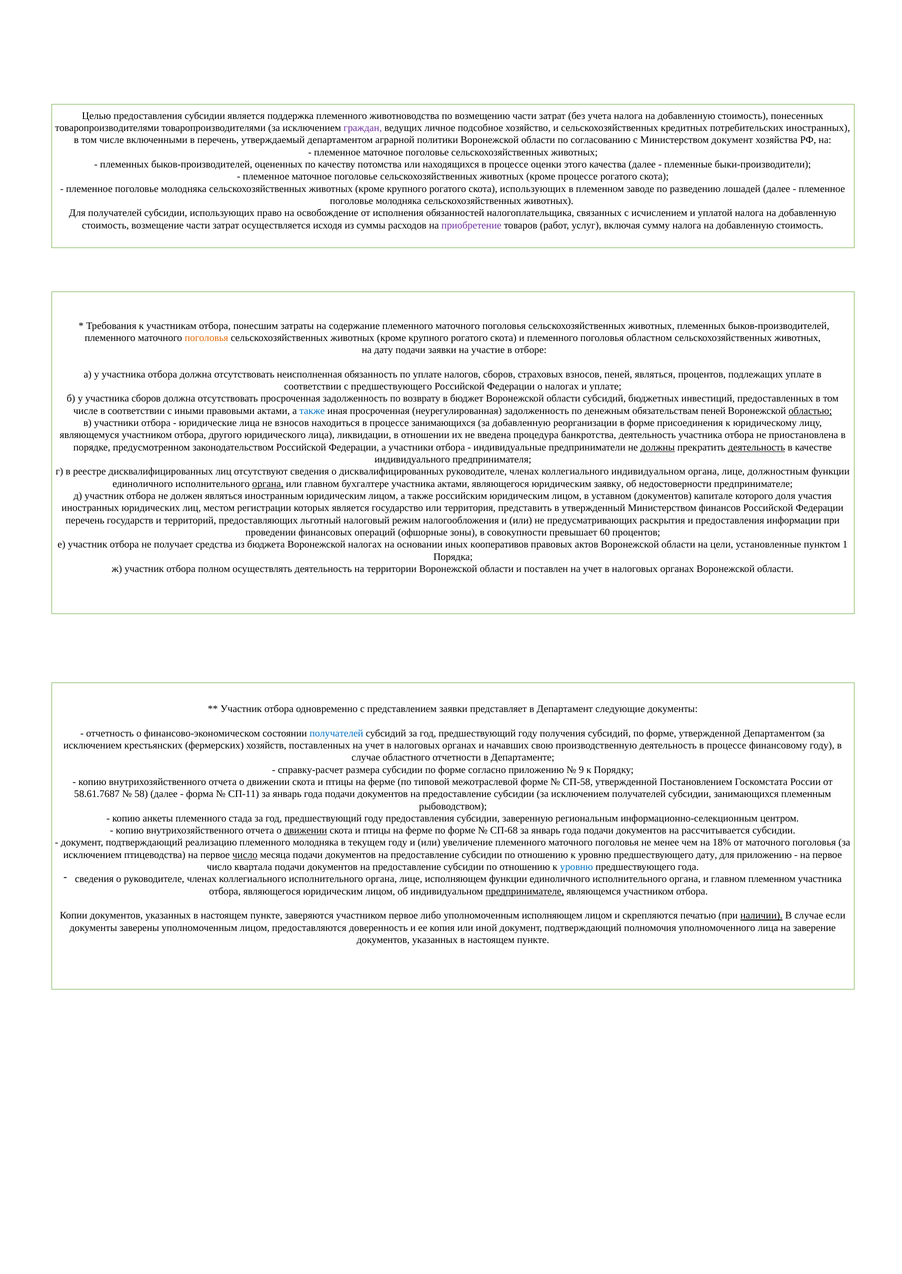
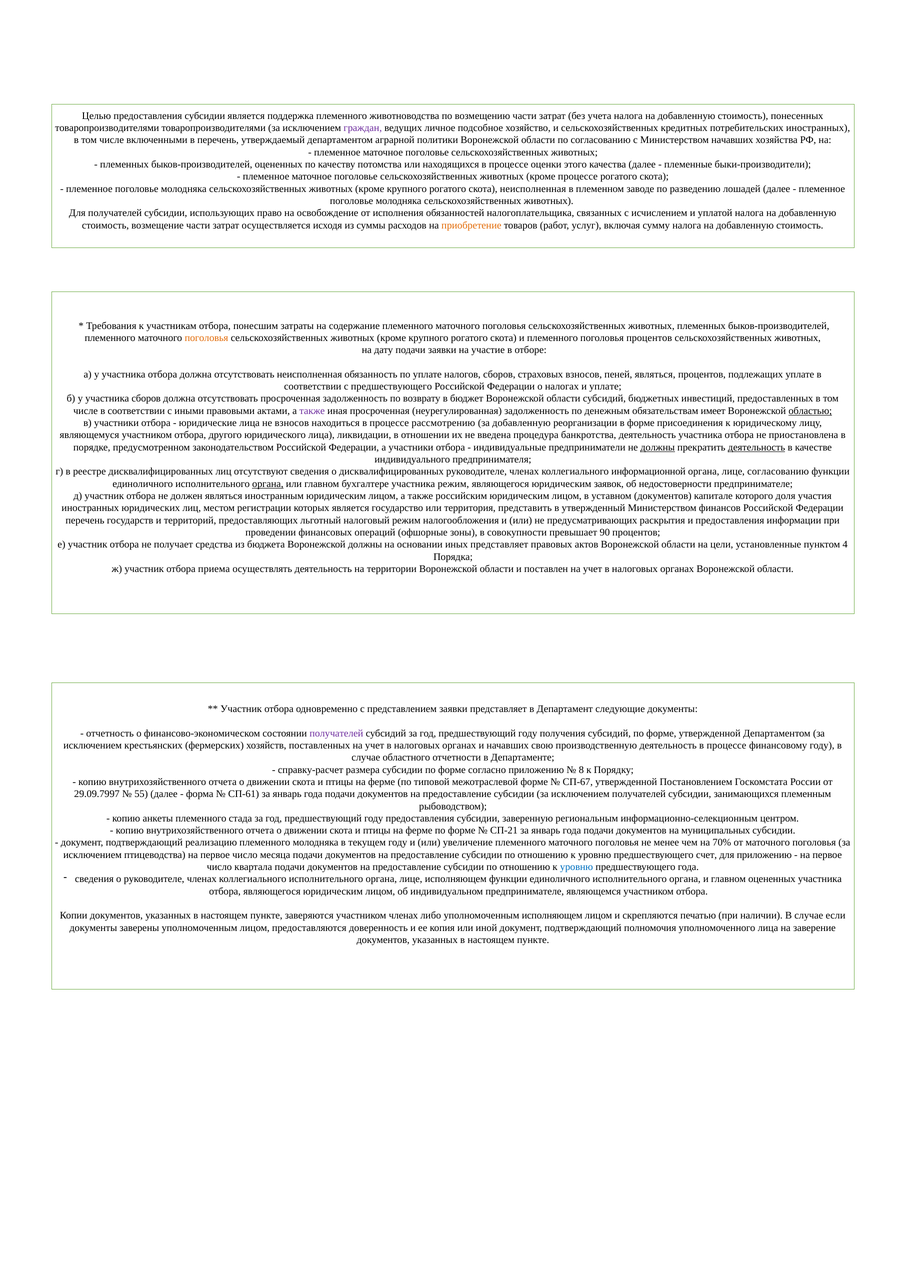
Министерством документ: документ -> начавших
скота использующих: использующих -> неисполненная
приобретение colour: purple -> orange
поголовья областном: областном -> процентов
также at (312, 411) colour: blue -> purple
обязательствам пеней: пеней -> имеет
процессе занимающихся: занимающихся -> рассмотрению
коллегиального индивидуальном: индивидуальном -> информационной
лице должностным: должностным -> согласованию
участника актами: актами -> режим
заявку: заявку -> заявок
60: 60 -> 90
Воронежской налогах: налогах -> должны
иных кооперативов: кооперативов -> представляет
1: 1 -> 4
полном: полном -> приема
получателей at (336, 734) colour: blue -> purple
9: 9 -> 8
СП-58: СП-58 -> СП-67
58.61.7687: 58.61.7687 -> 29.09.7997
58: 58 -> 55
СП-11: СП-11 -> СП-61
движении at (306, 831) underline: present -> none
СП-68: СП-68 -> СП-21
рассчитывается: рассчитывается -> муниципальных
18%: 18% -> 70%
число at (245, 855) underline: present -> none
предшествующего дату: дату -> счет
главном племенном: племенном -> оцененных
предпринимателе at (525, 892) underline: present -> none
участником первое: первое -> членах
наличии underline: present -> none
